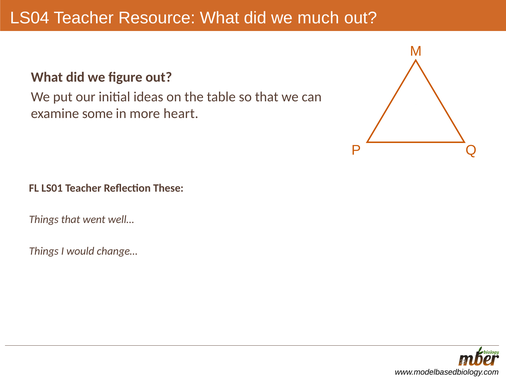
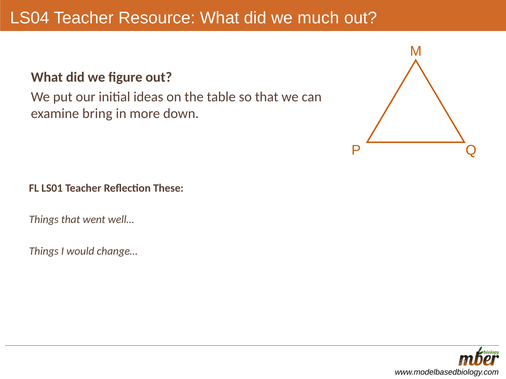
some: some -> bring
heart: heart -> down
